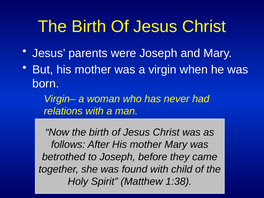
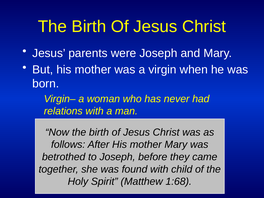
1:38: 1:38 -> 1:68
